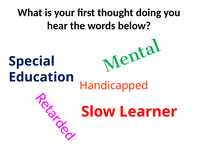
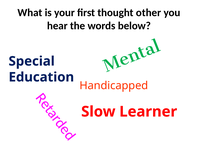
doing: doing -> other
